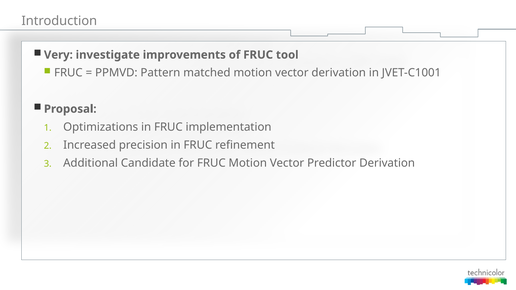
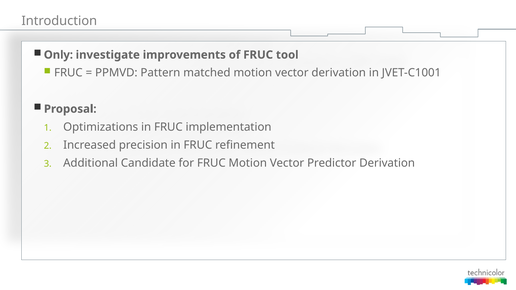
Very: Very -> Only
